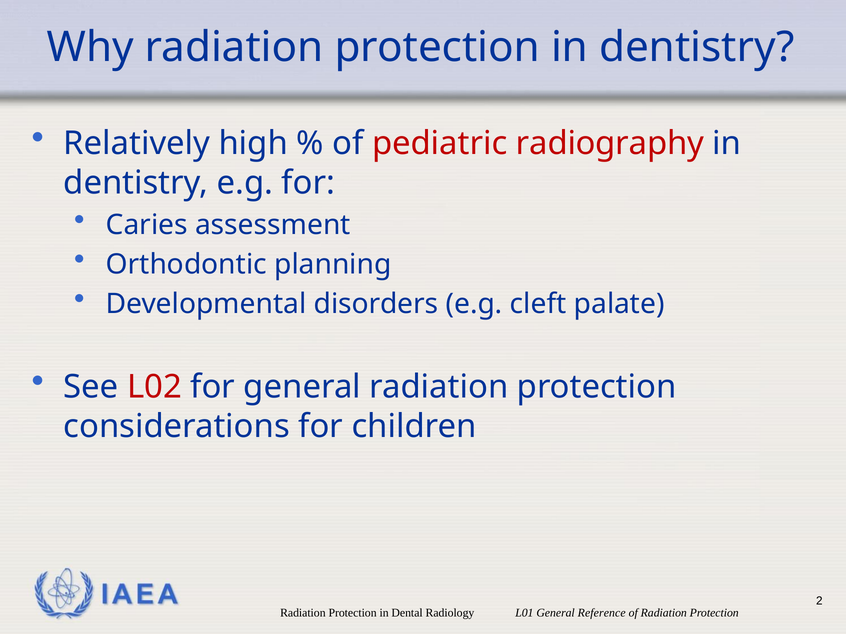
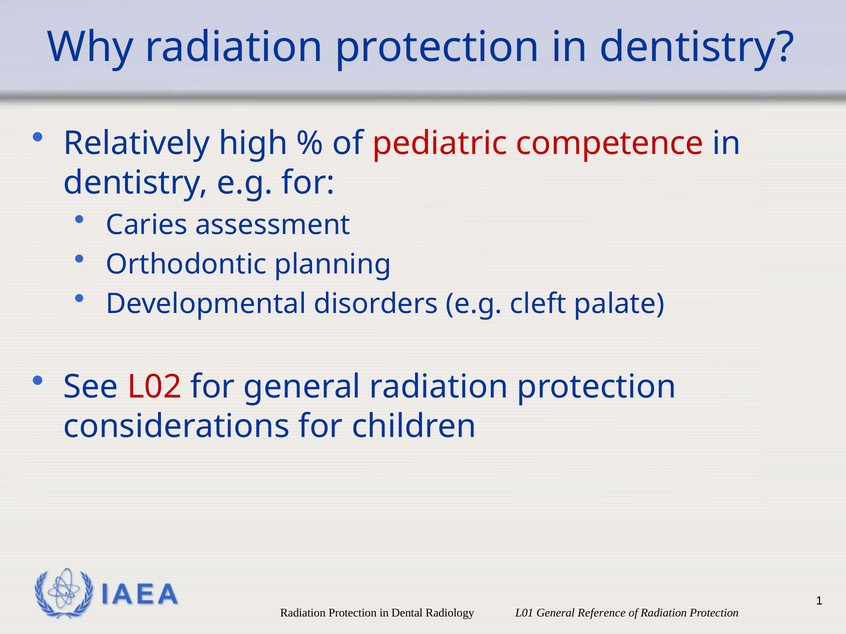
radiography: radiography -> competence
2: 2 -> 1
